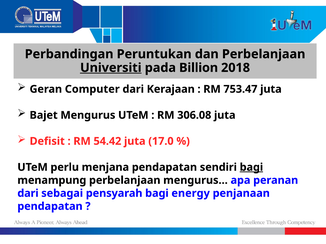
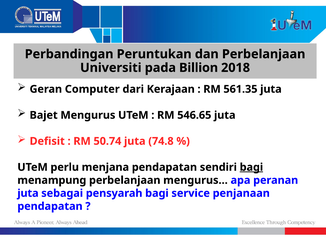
Universiti underline: present -> none
753.47: 753.47 -> 561.35
306.08: 306.08 -> 546.65
54.42: 54.42 -> 50.74
17.0: 17.0 -> 74.8
dari at (28, 194): dari -> juta
energy: energy -> service
